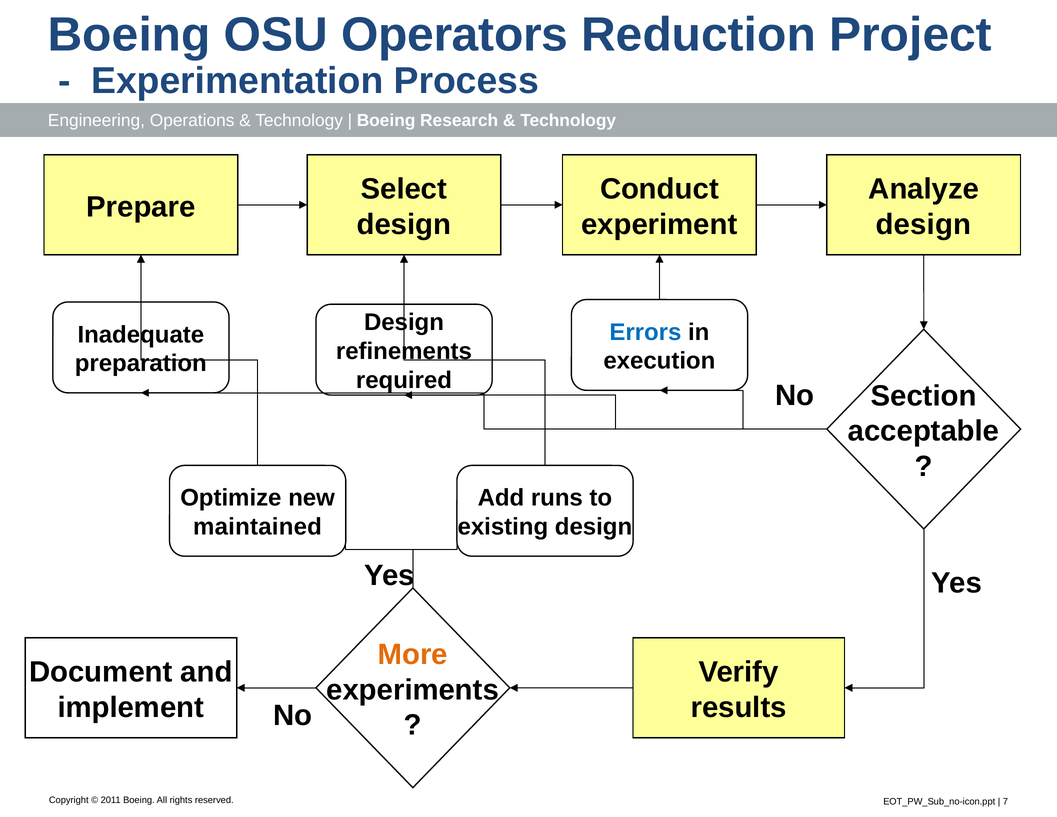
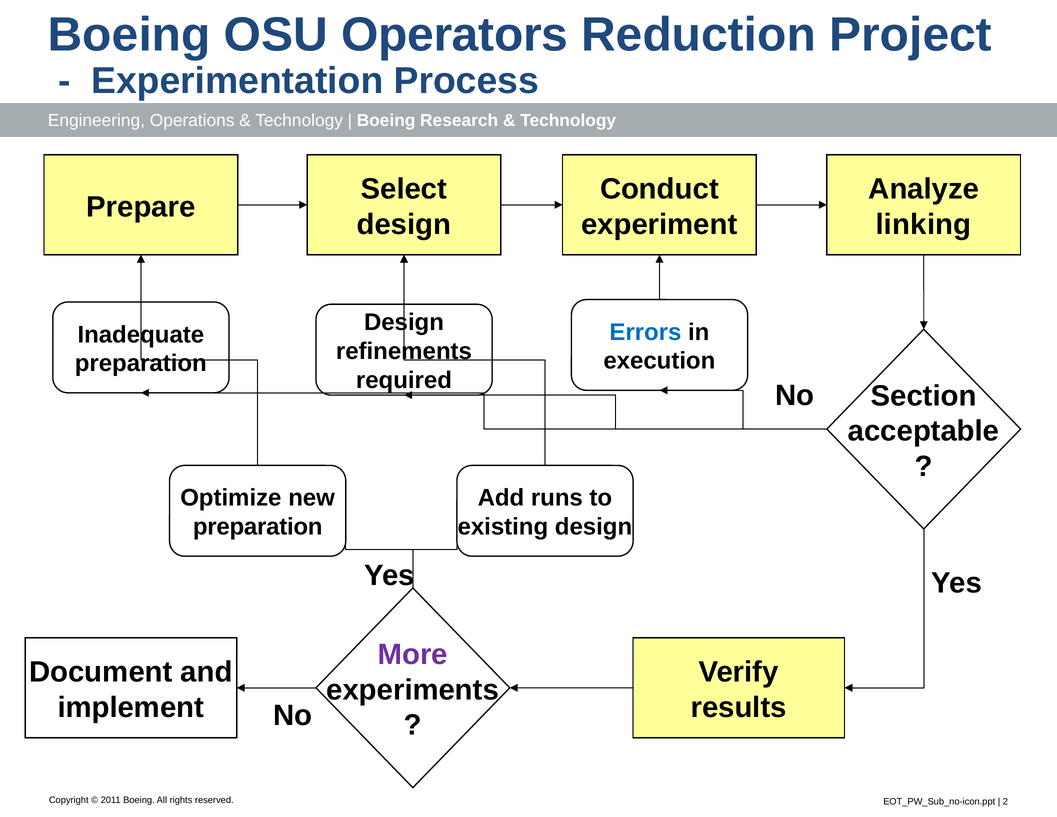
design at (923, 224): design -> linking
maintained at (257, 527): maintained -> preparation
More colour: orange -> purple
7: 7 -> 2
